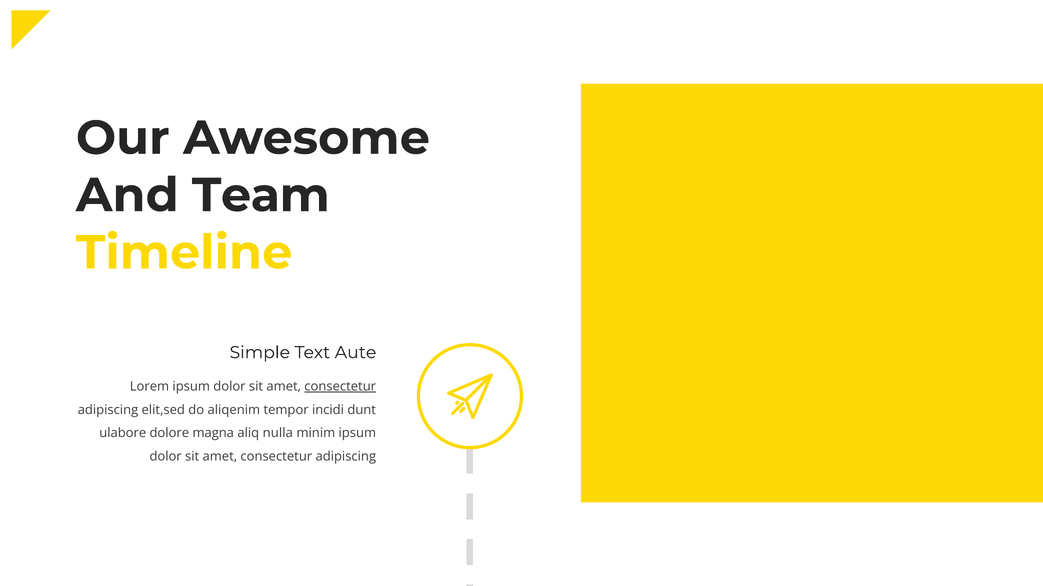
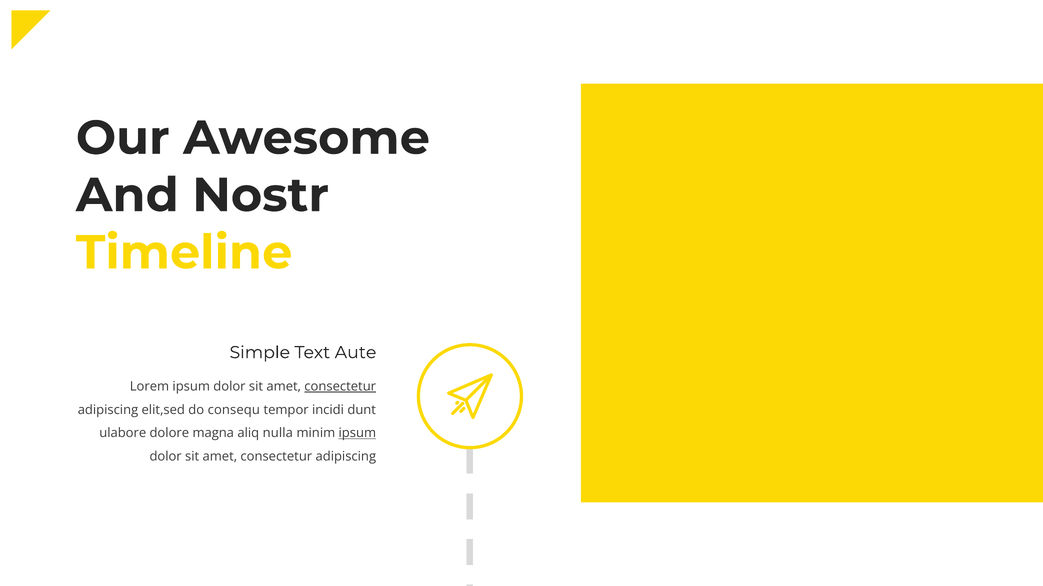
Team: Team -> Nostr
aliqenim: aliqenim -> consequ
ipsum at (357, 434) underline: none -> present
